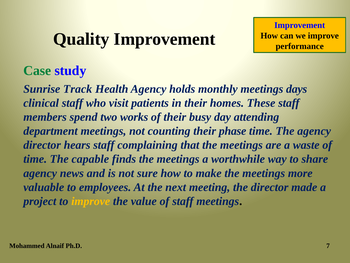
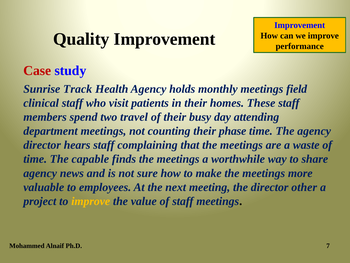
Case colour: green -> red
days: days -> field
works: works -> travel
made: made -> other
